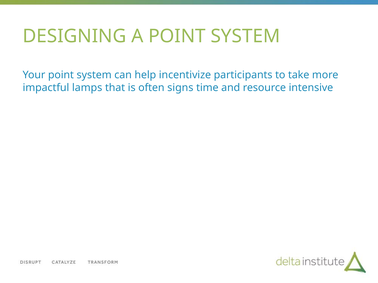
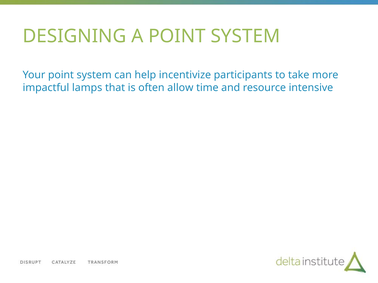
signs: signs -> allow
